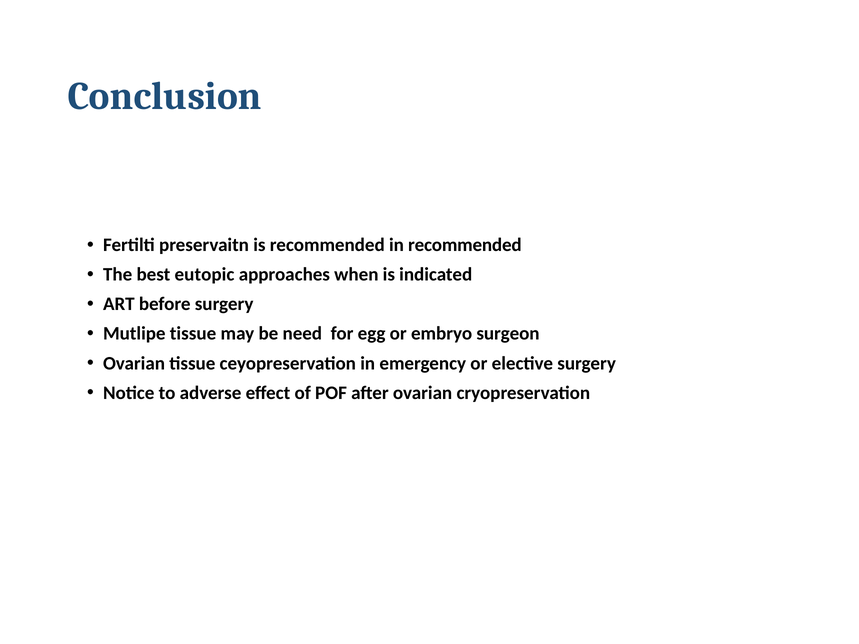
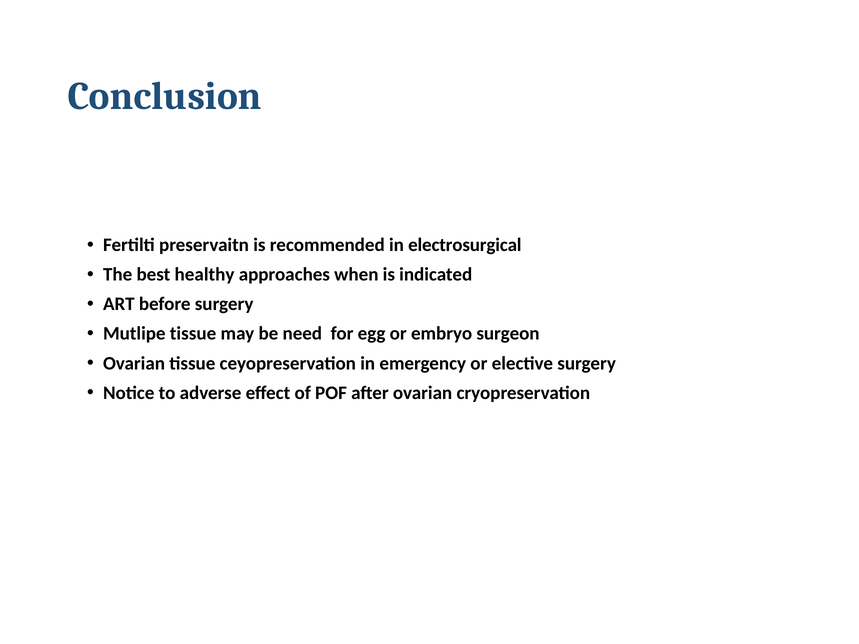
in recommended: recommended -> electrosurgical
eutopic: eutopic -> healthy
